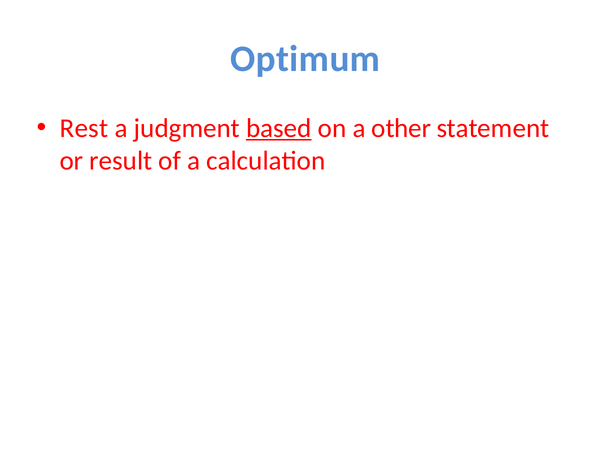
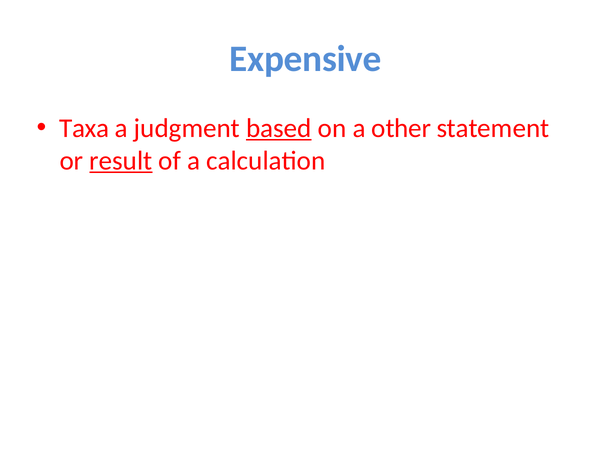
Optimum: Optimum -> Expensive
Rest: Rest -> Taxa
result underline: none -> present
